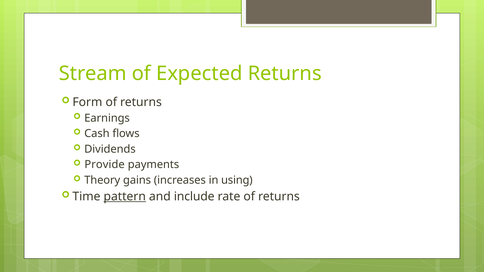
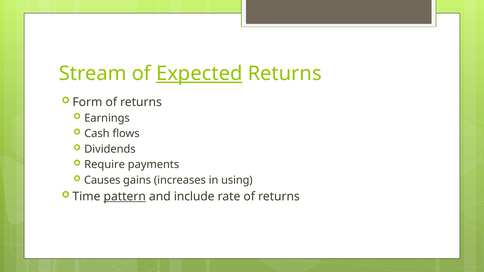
Expected underline: none -> present
Provide: Provide -> Require
Theory: Theory -> Causes
